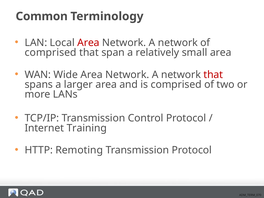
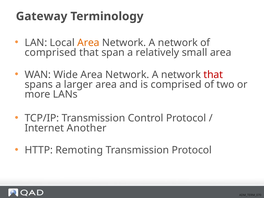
Common: Common -> Gateway
Area at (88, 43) colour: red -> orange
Training: Training -> Another
